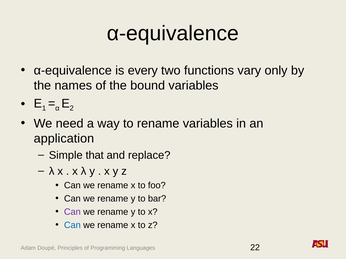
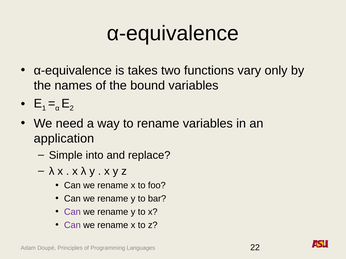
every: every -> takes
that: that -> into
Can at (72, 225) colour: blue -> purple
